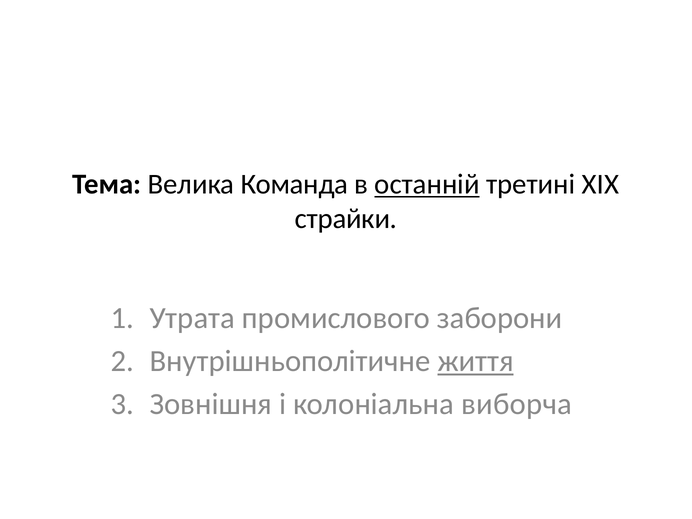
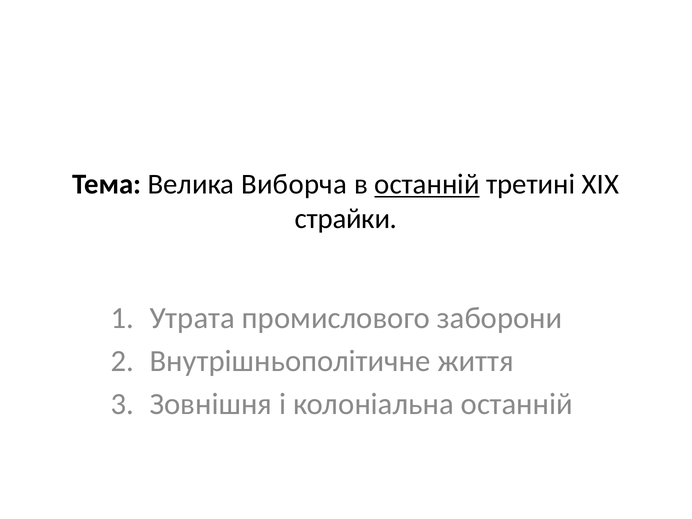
Команда: Команда -> Виборча
життя underline: present -> none
колоніальна виборча: виборча -> останній
